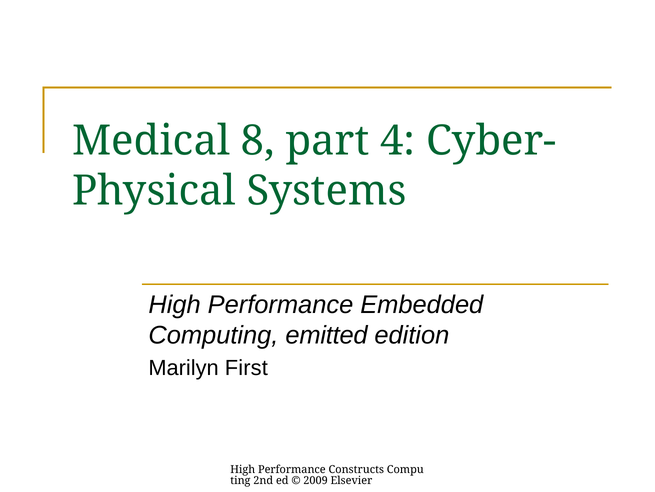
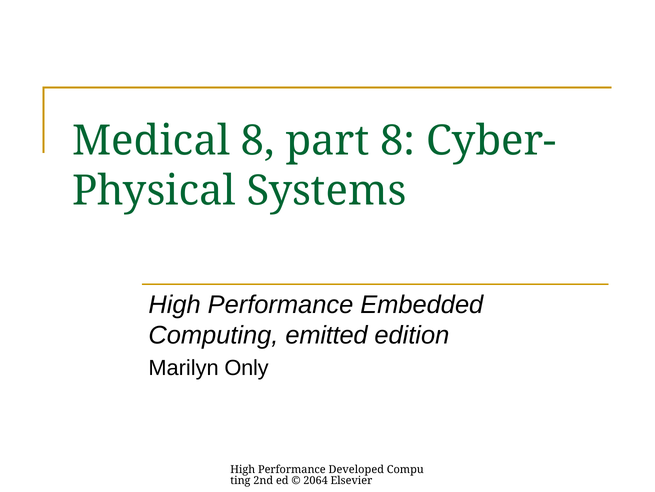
part 4: 4 -> 8
First: First -> Only
Constructs: Constructs -> Developed
2009: 2009 -> 2064
